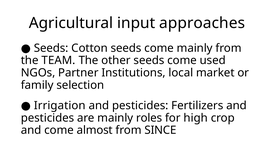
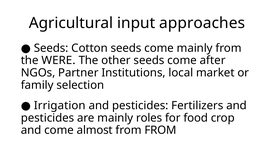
TEAM: TEAM -> WERE
used: used -> after
high: high -> food
from SINCE: SINCE -> FROM
